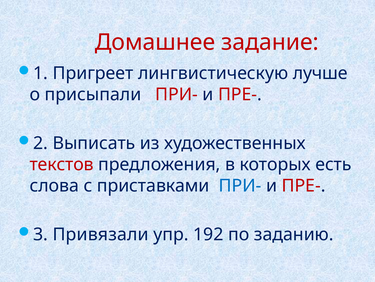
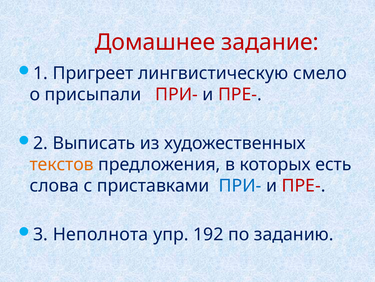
лучше: лучше -> смело
текстов colour: red -> orange
Привязали: Привязали -> Неполнота
